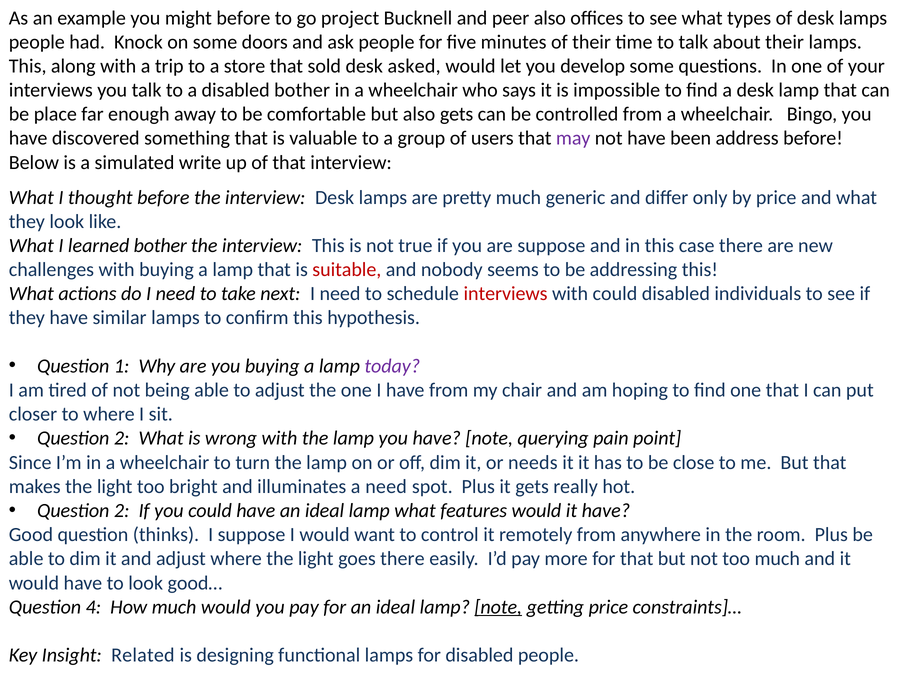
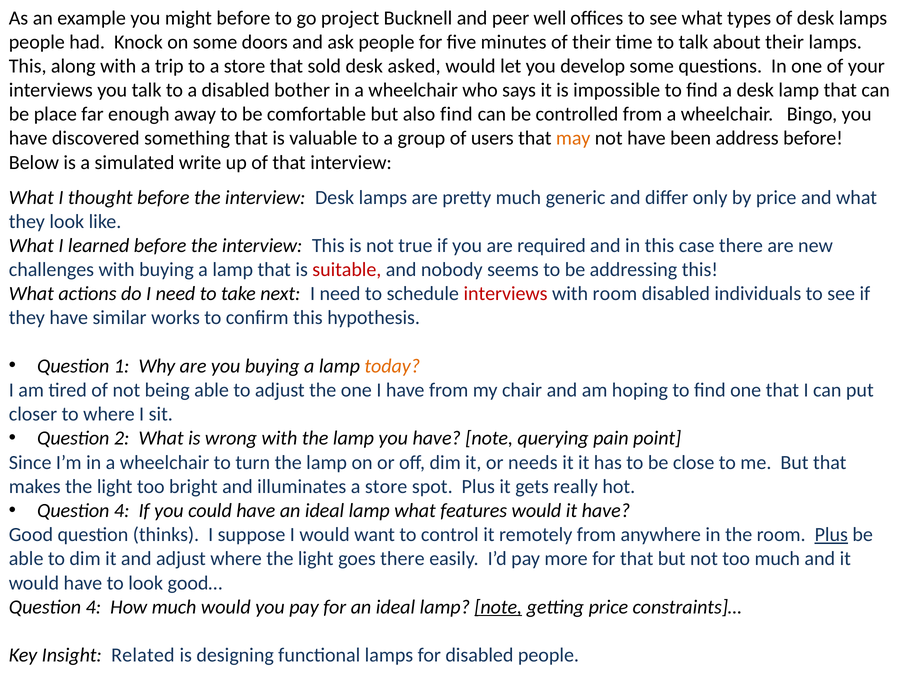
peer also: also -> well
also gets: gets -> find
may colour: purple -> orange
learned bother: bother -> before
are suppose: suppose -> required
with could: could -> room
similar lamps: lamps -> works
today colour: purple -> orange
illuminates a need: need -> store
2 at (122, 511): 2 -> 4
Plus at (831, 535) underline: none -> present
